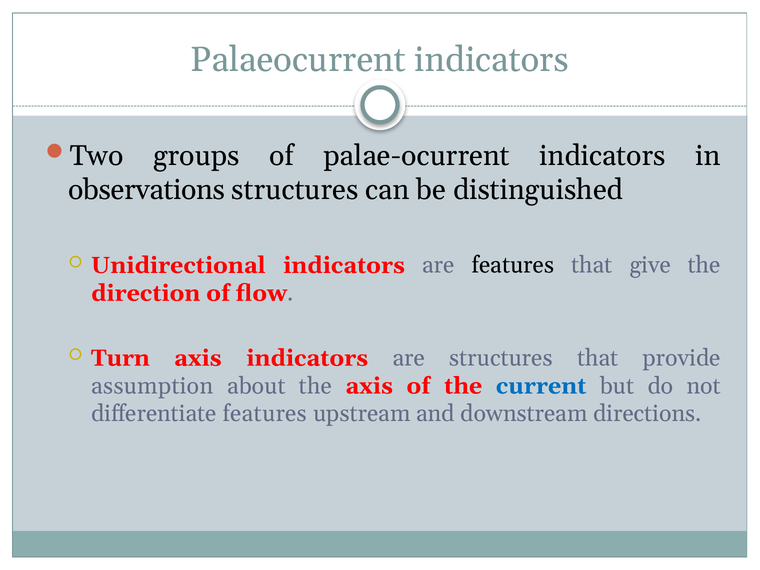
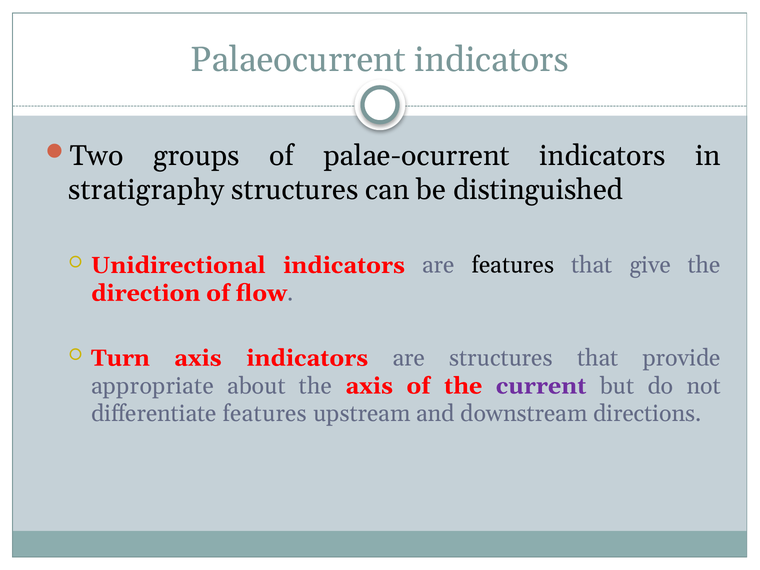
observations: observations -> stratigraphy
assumption: assumption -> appropriate
current colour: blue -> purple
